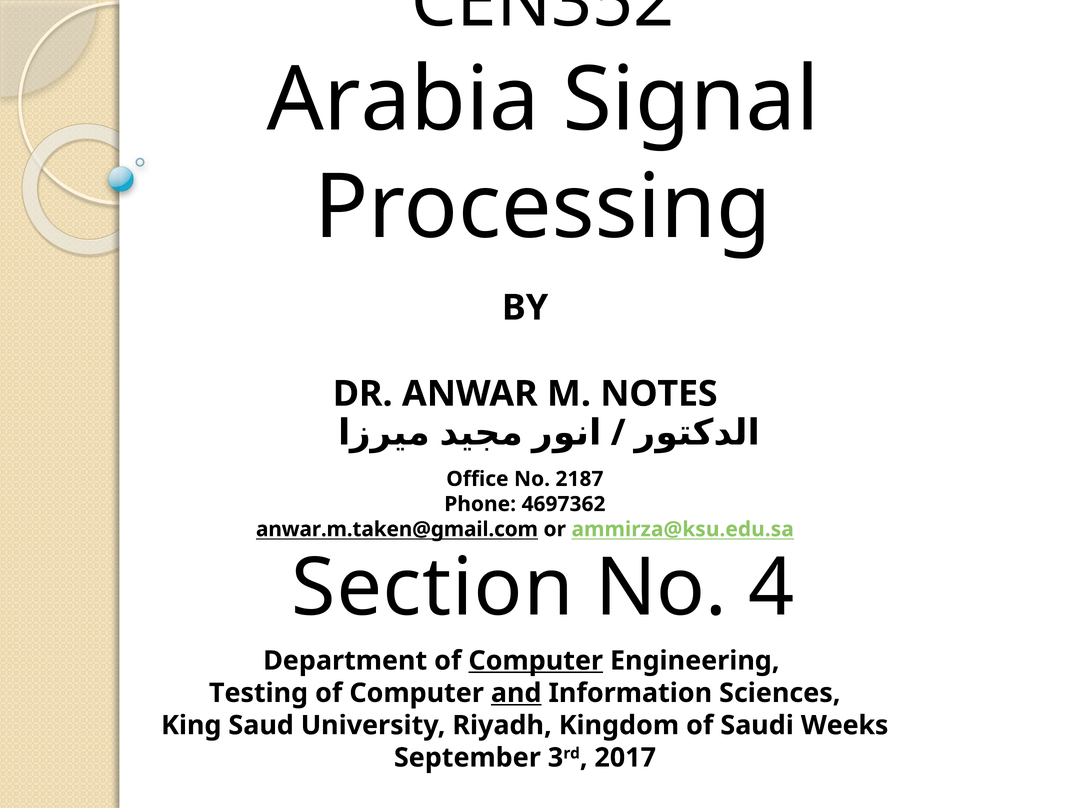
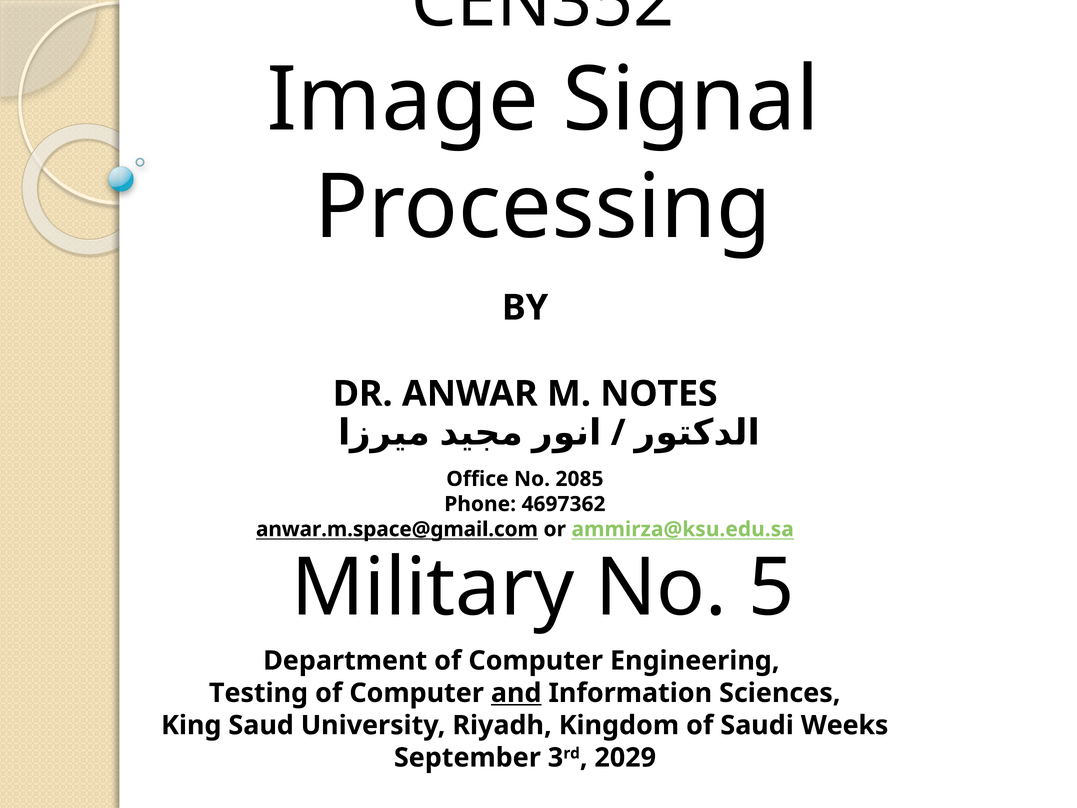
Arabia: Arabia -> Image
2187: 2187 -> 2085
anwar.m.taken@gmail.com: anwar.m.taken@gmail.com -> anwar.m.space@gmail.com
Section: Section -> Military
4: 4 -> 5
Computer at (536, 661) underline: present -> none
2017: 2017 -> 2029
